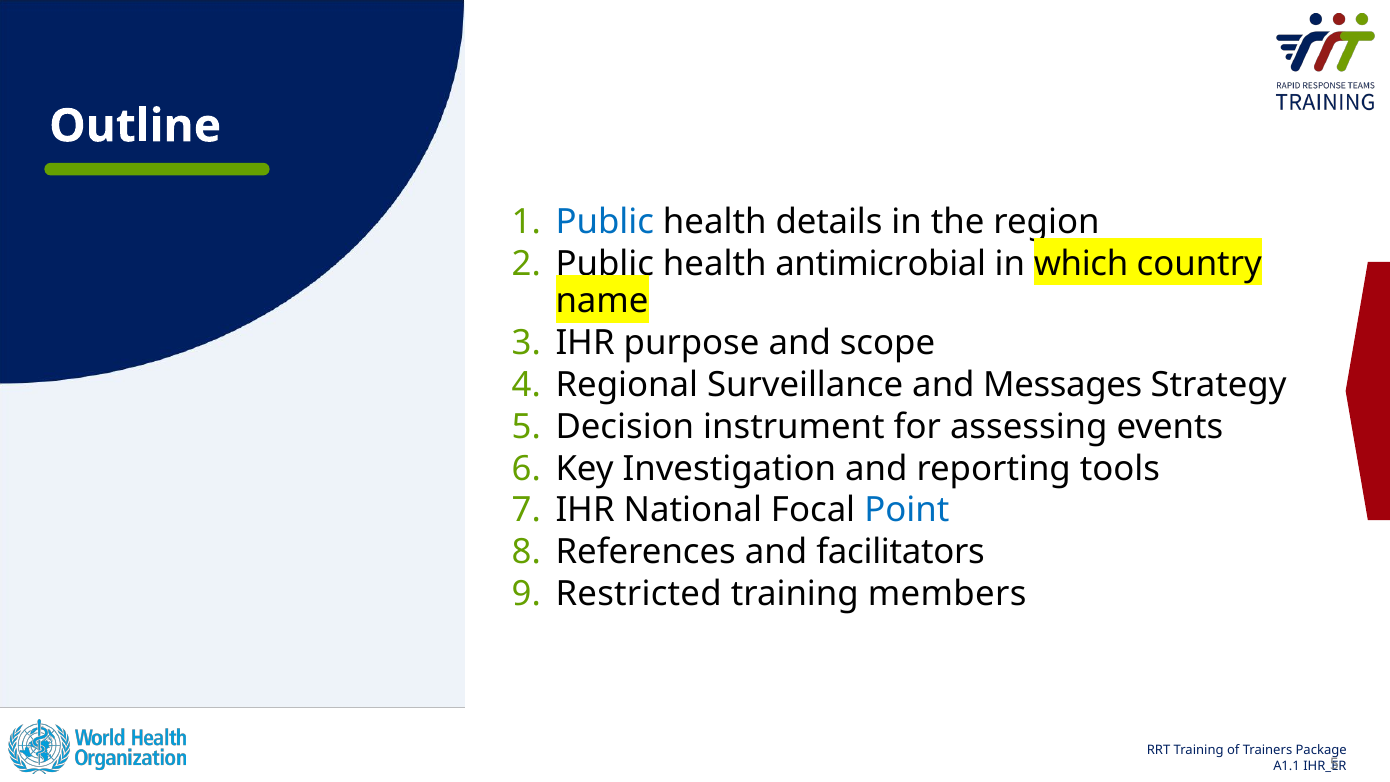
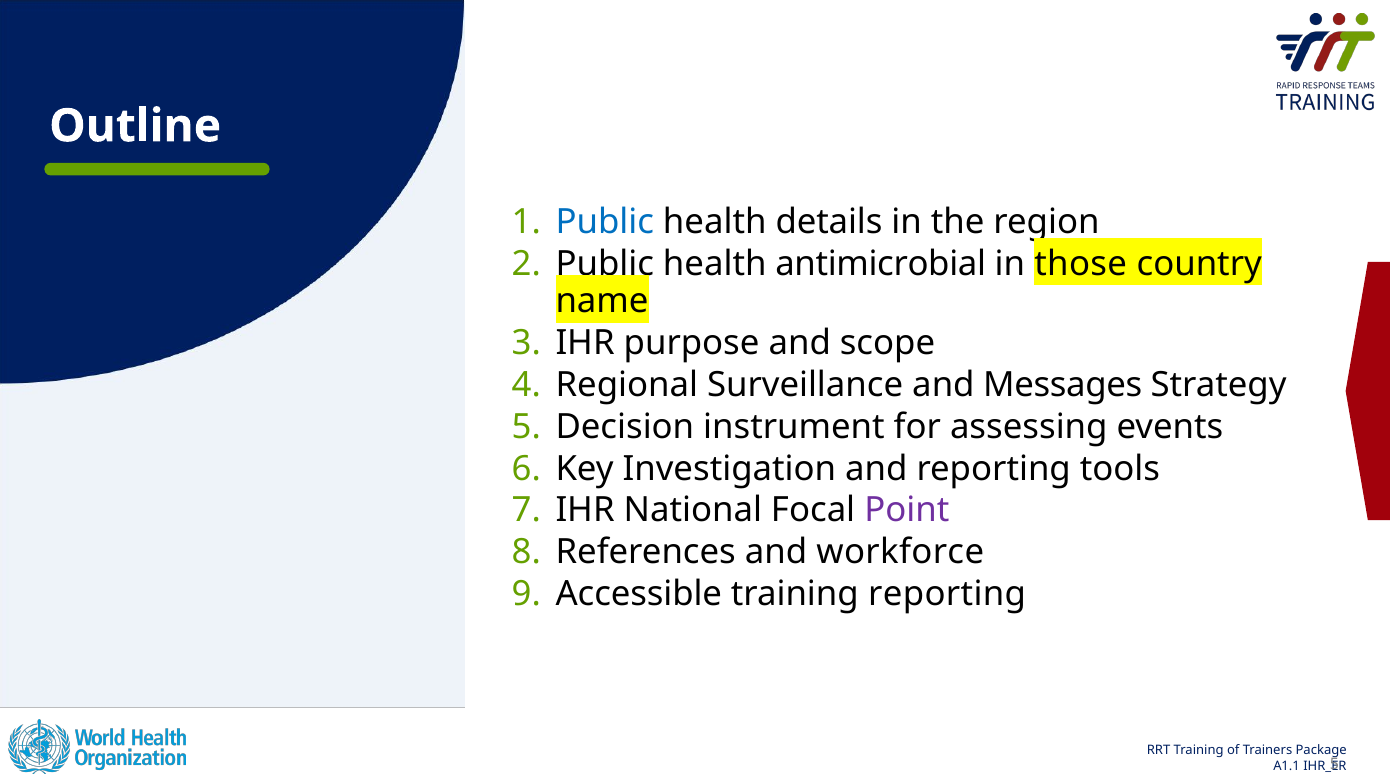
which: which -> those
Point colour: blue -> purple
facilitators: facilitators -> workforce
Restricted: Restricted -> Accessible
training members: members -> reporting
